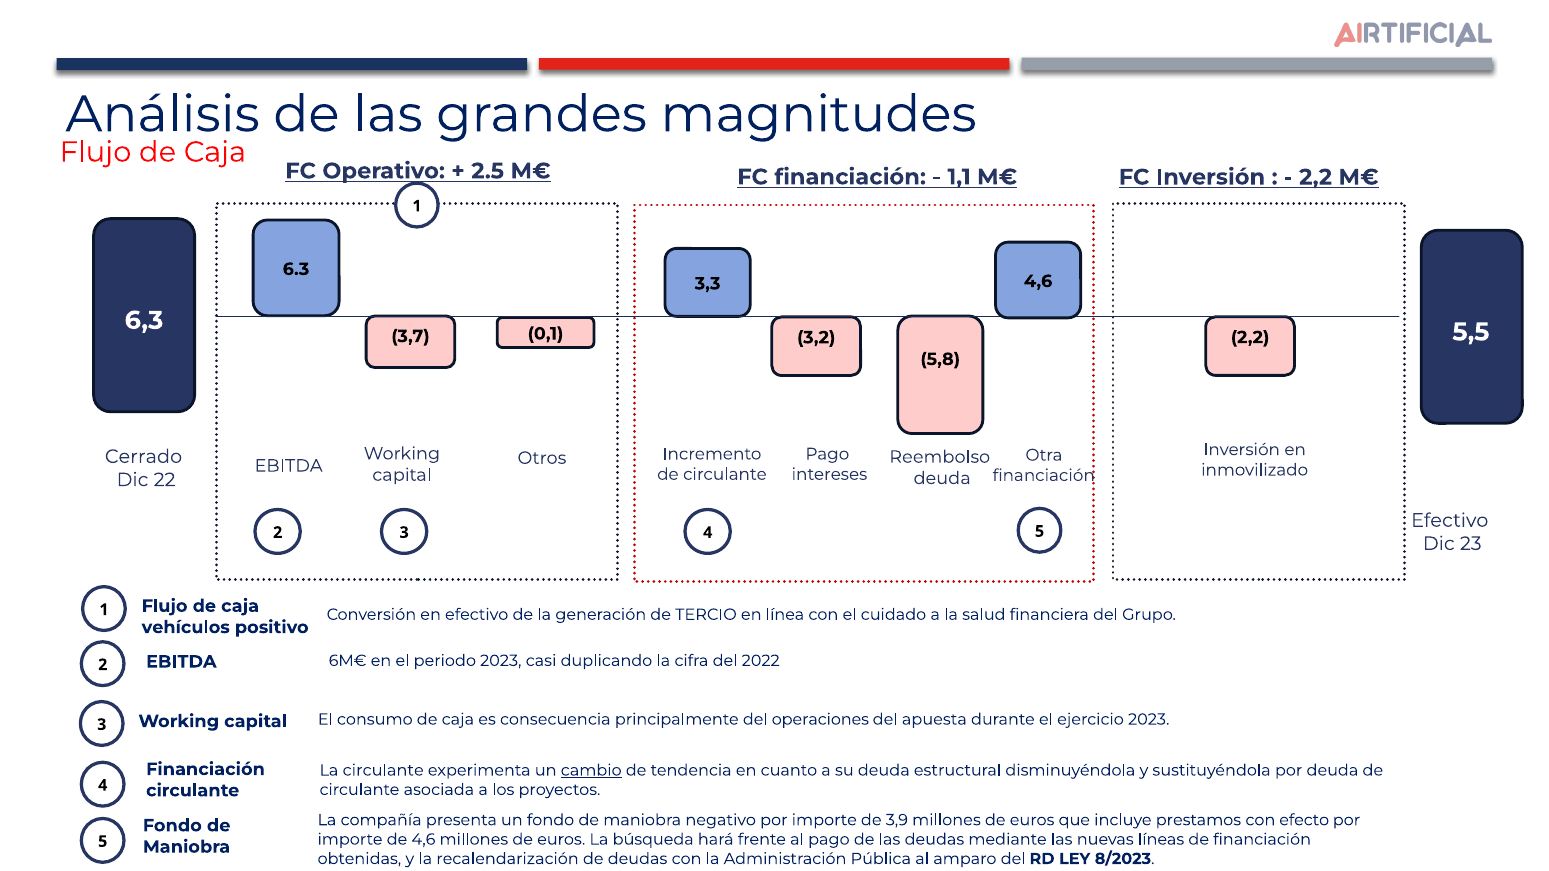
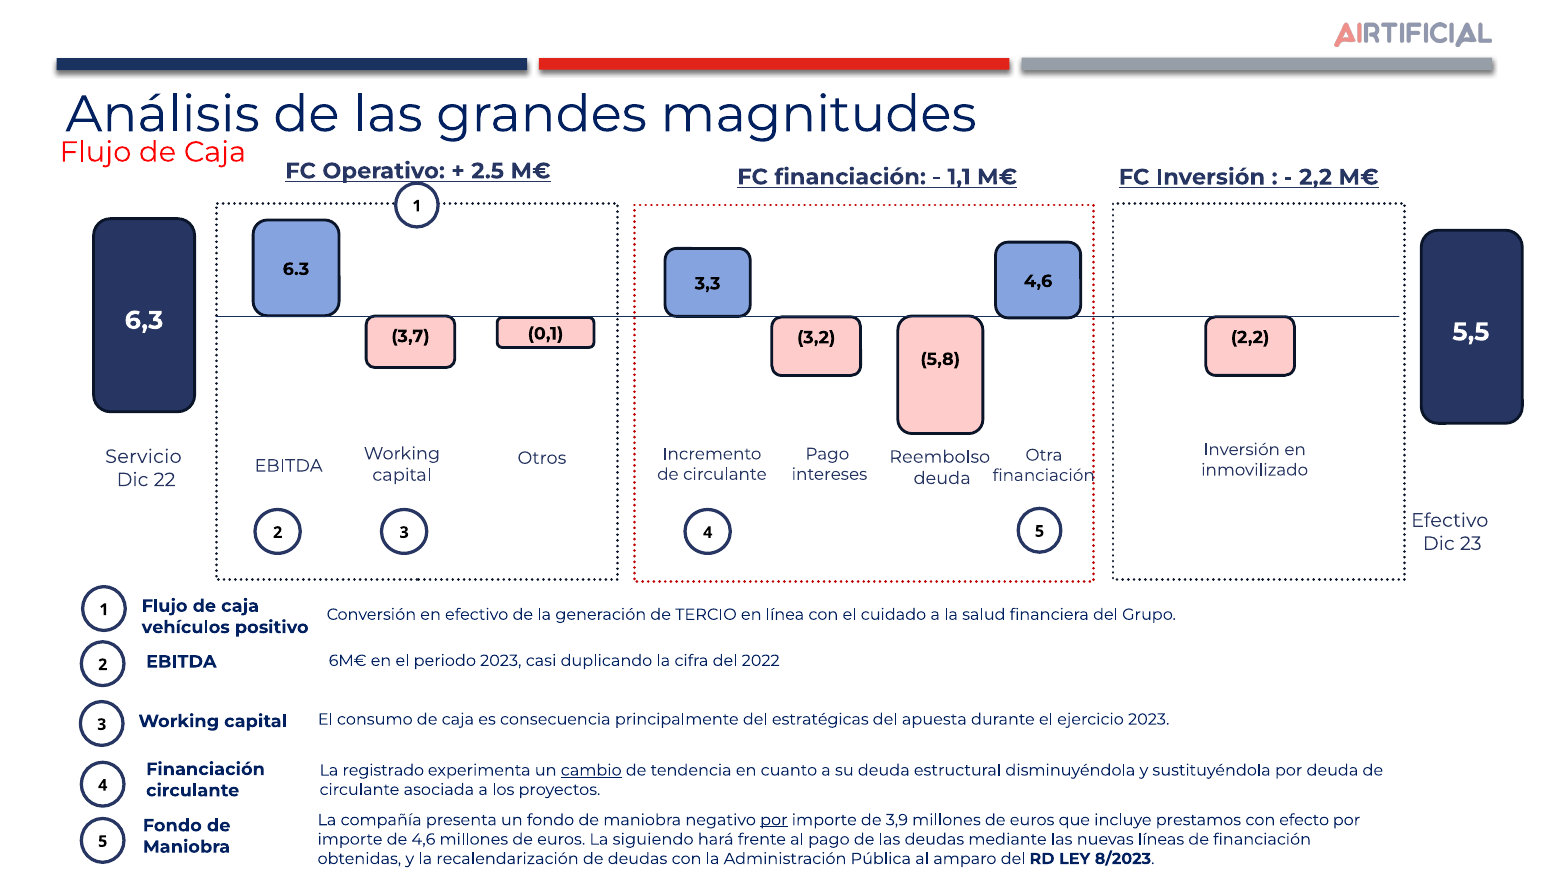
Cerrado: Cerrado -> Servicio
operaciones: operaciones -> estratégicas
La circulante: circulante -> registrado
por at (774, 820) underline: none -> present
búsqueda: búsqueda -> siguiendo
